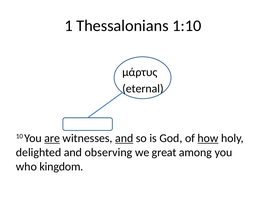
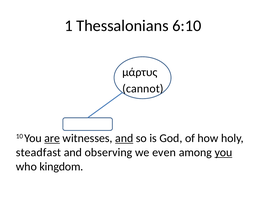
1:10: 1:10 -> 6:10
eternal: eternal -> cannot
how underline: present -> none
delighted: delighted -> steadfast
great: great -> even
you at (223, 153) underline: none -> present
